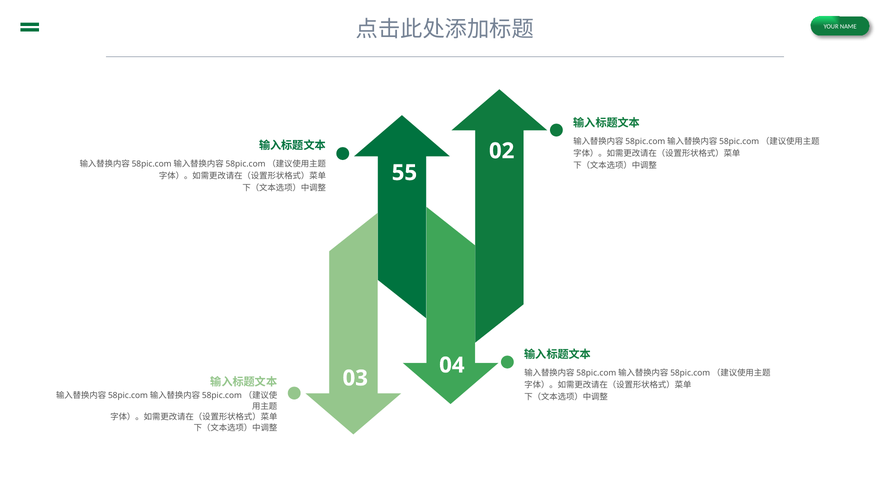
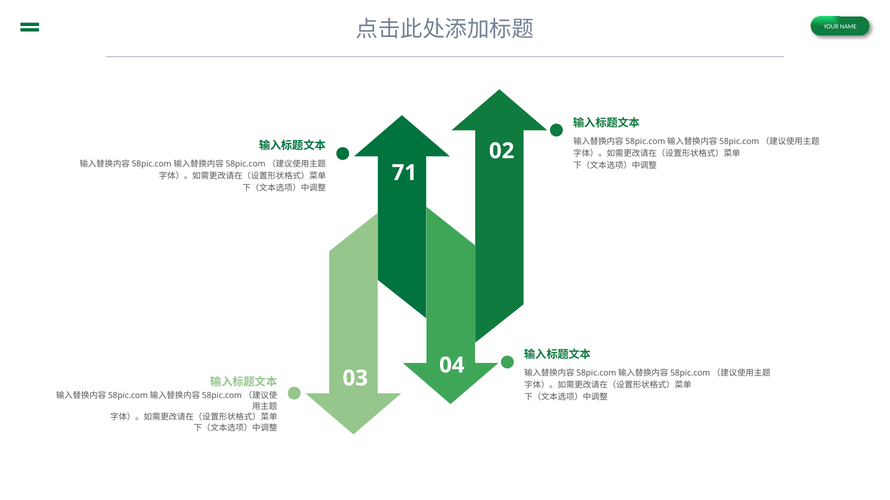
55: 55 -> 71
